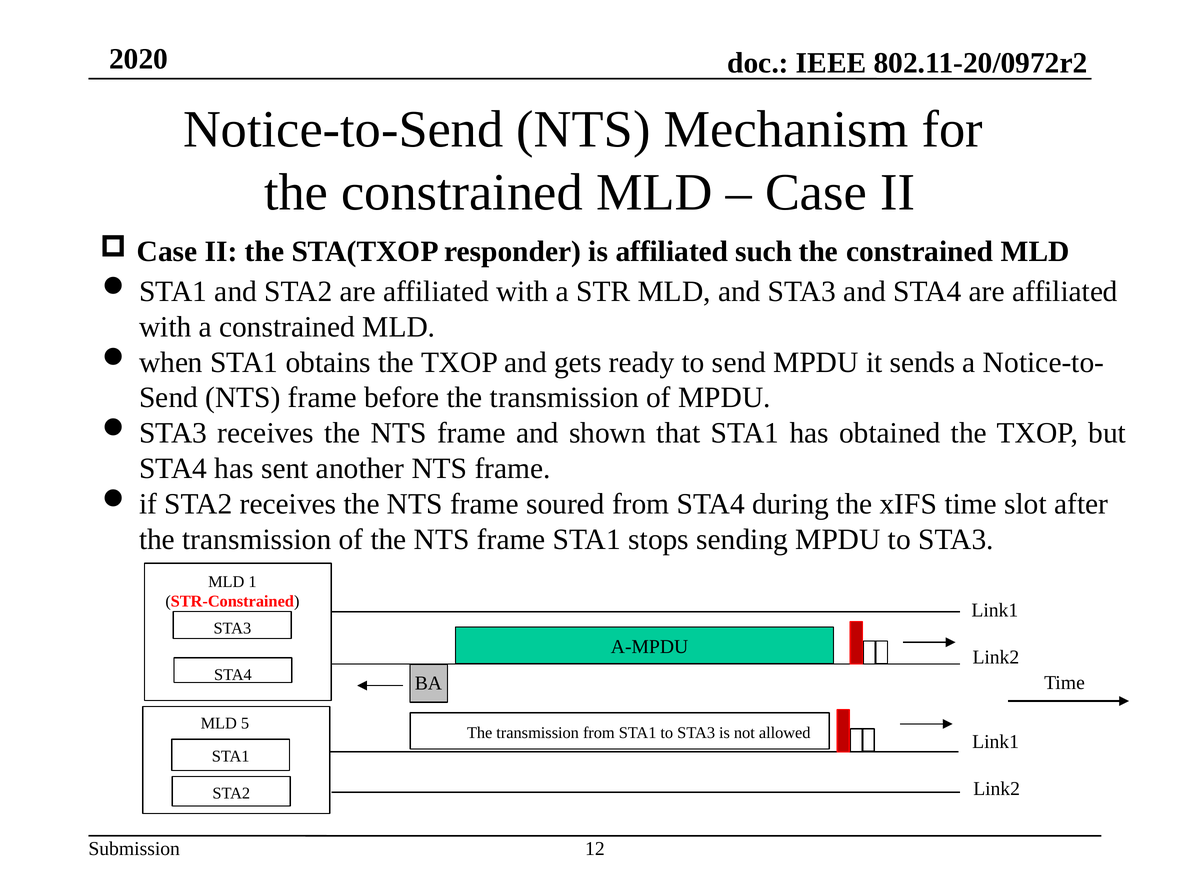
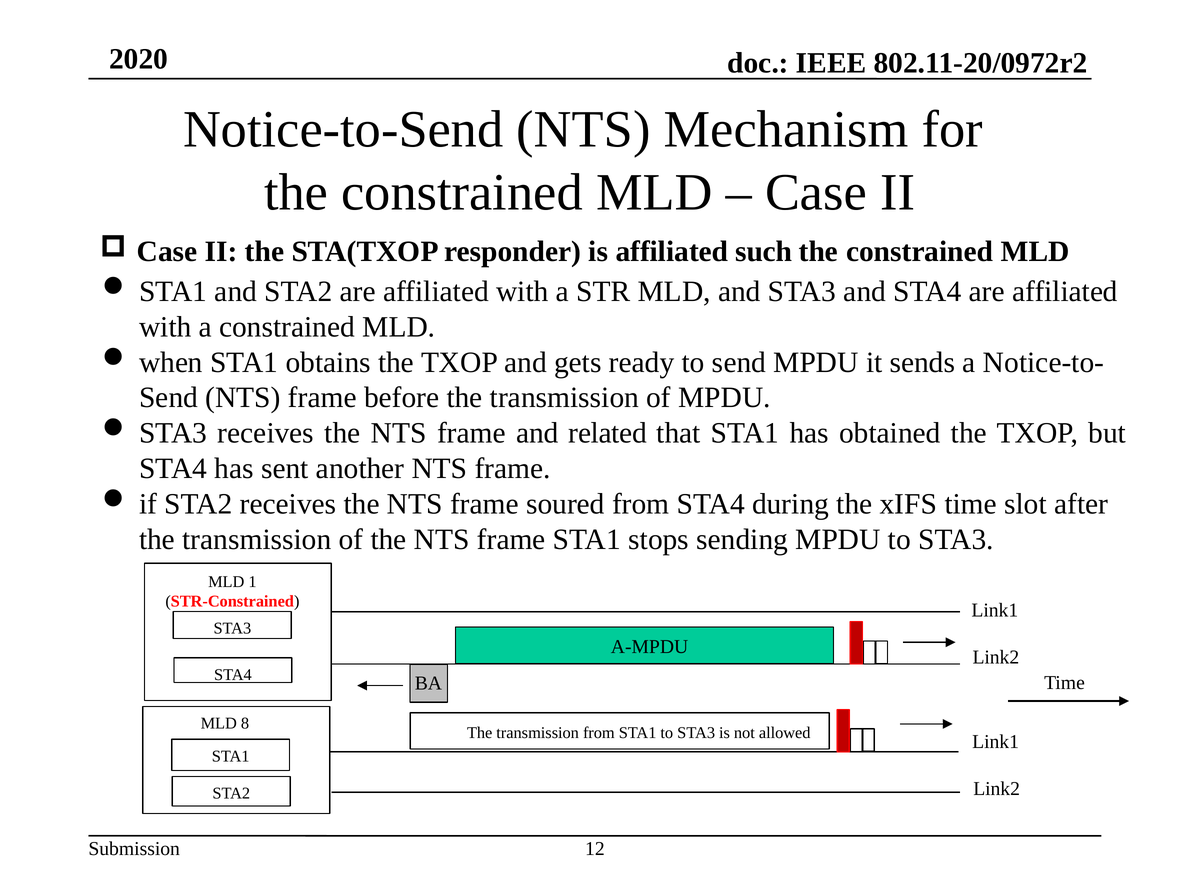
shown: shown -> related
5: 5 -> 8
